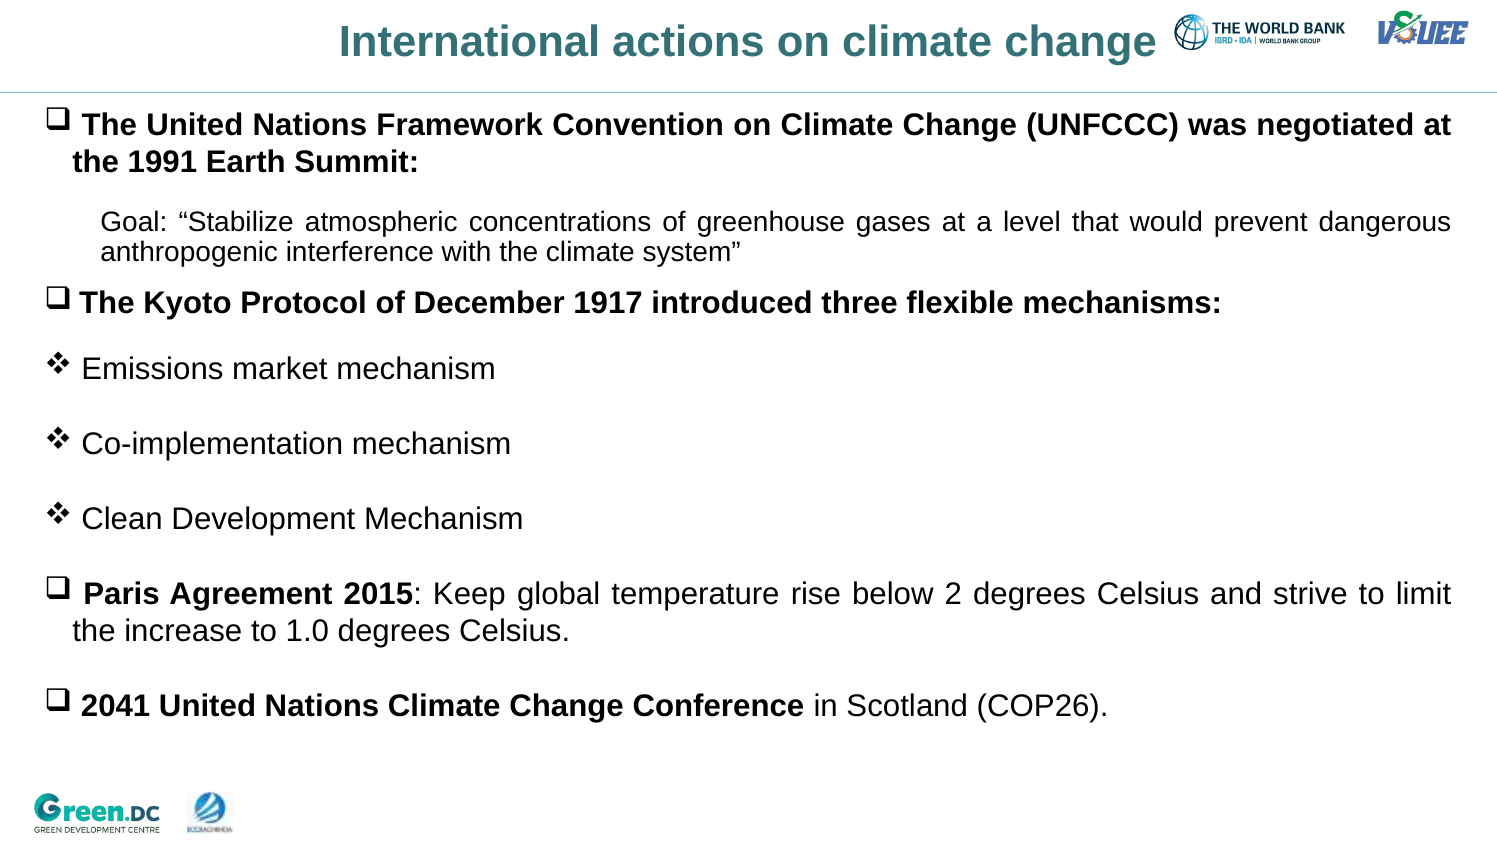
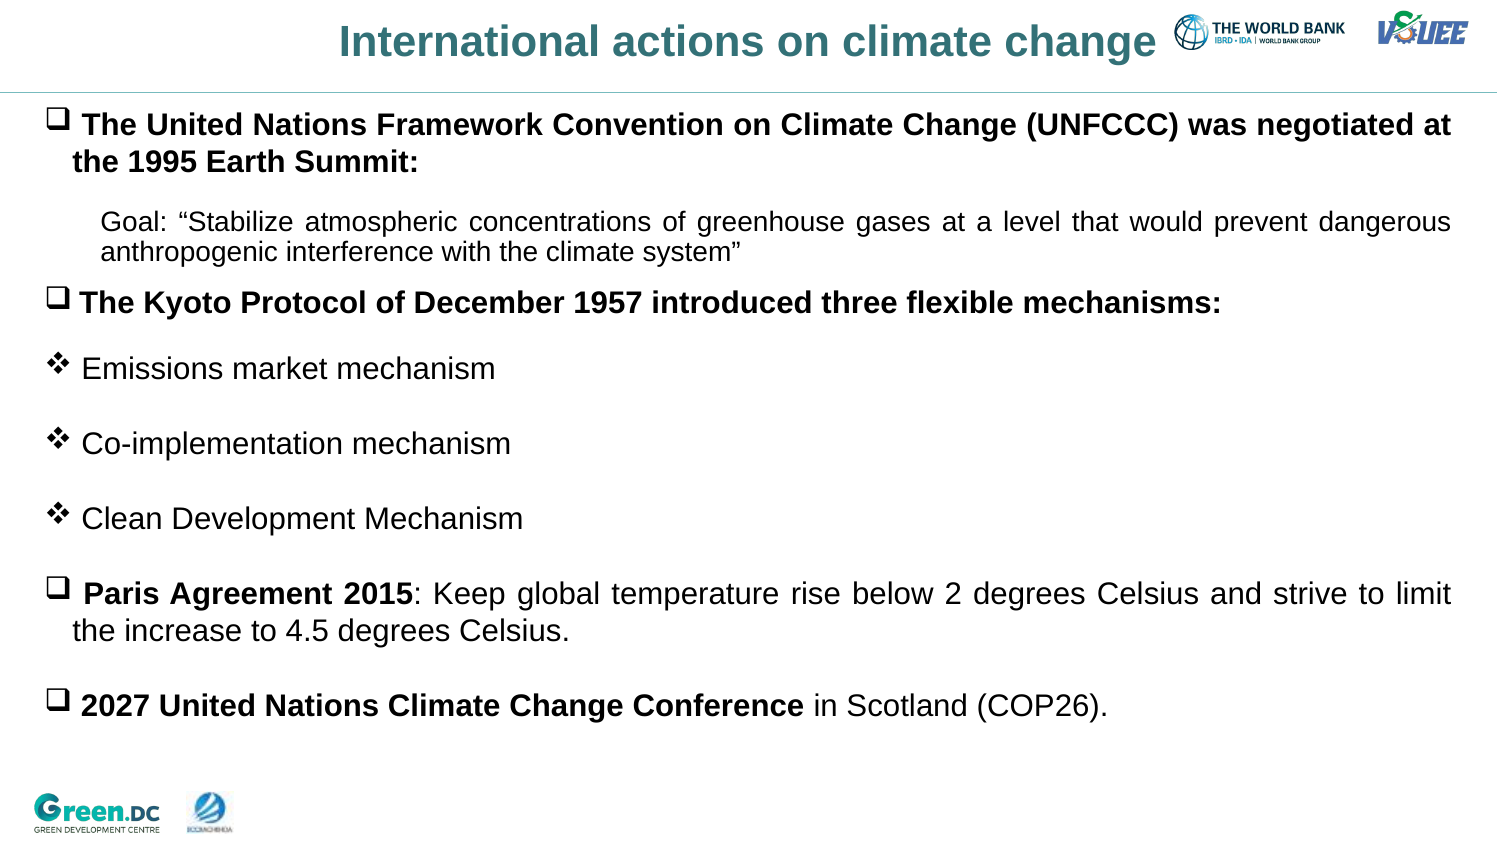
1991: 1991 -> 1995
1917: 1917 -> 1957
1.0: 1.0 -> 4.5
2041: 2041 -> 2027
